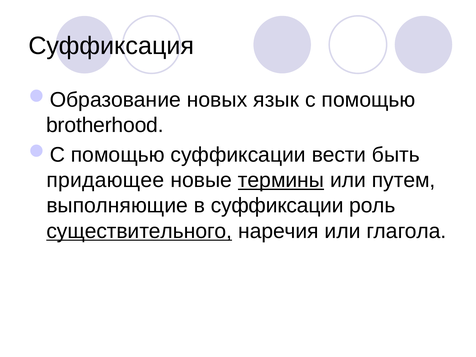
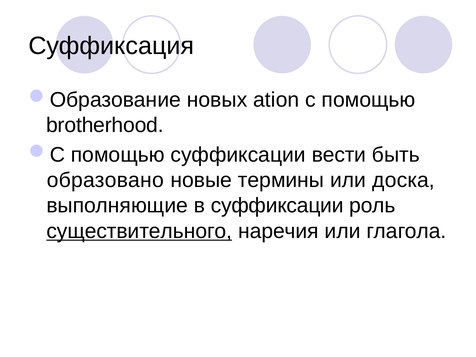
язык: язык -> ation
придающее: придающее -> образовано
термины underline: present -> none
путем: путем -> доска
